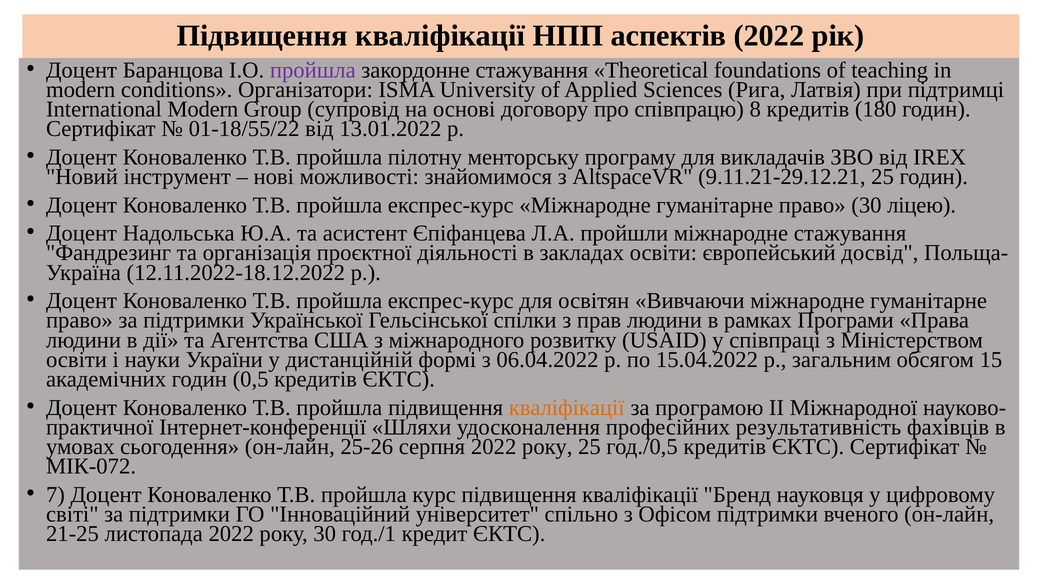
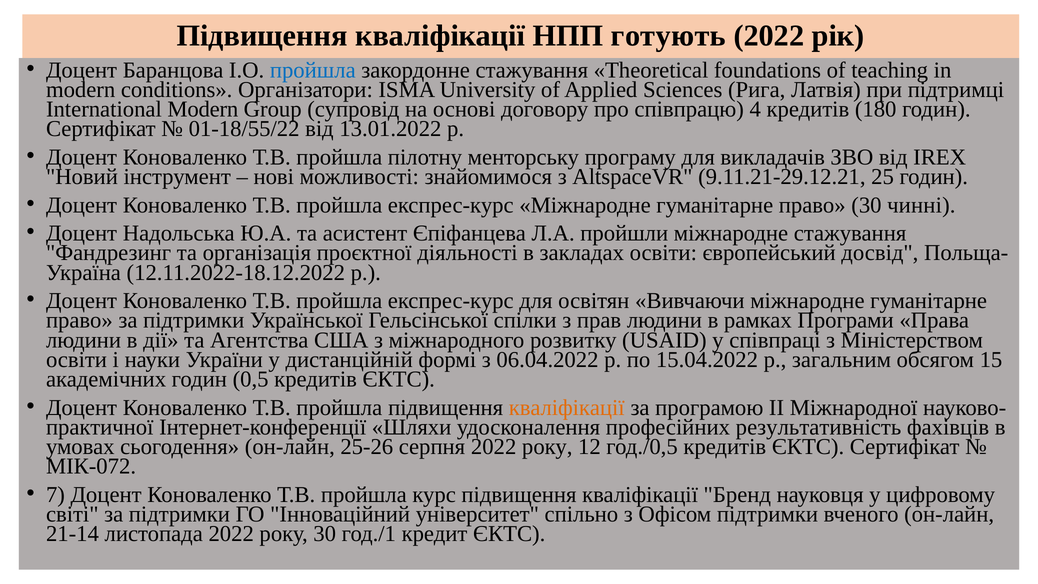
аспектів: аспектів -> готують
пройшла at (313, 70) colour: purple -> blue
8: 8 -> 4
ліцею: ліцею -> чинні
року 25: 25 -> 12
21-25: 21-25 -> 21-14
